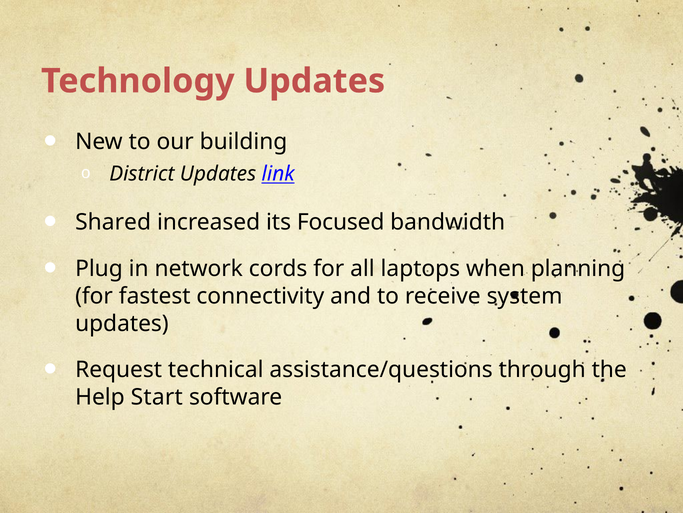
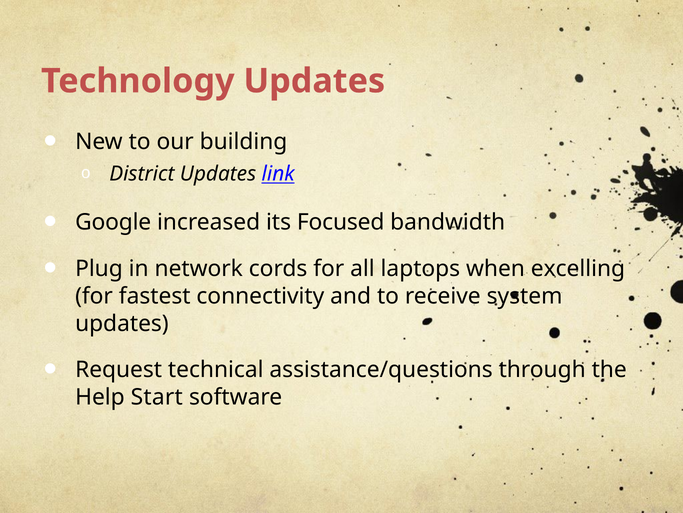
Shared: Shared -> Google
planning: planning -> excelling
